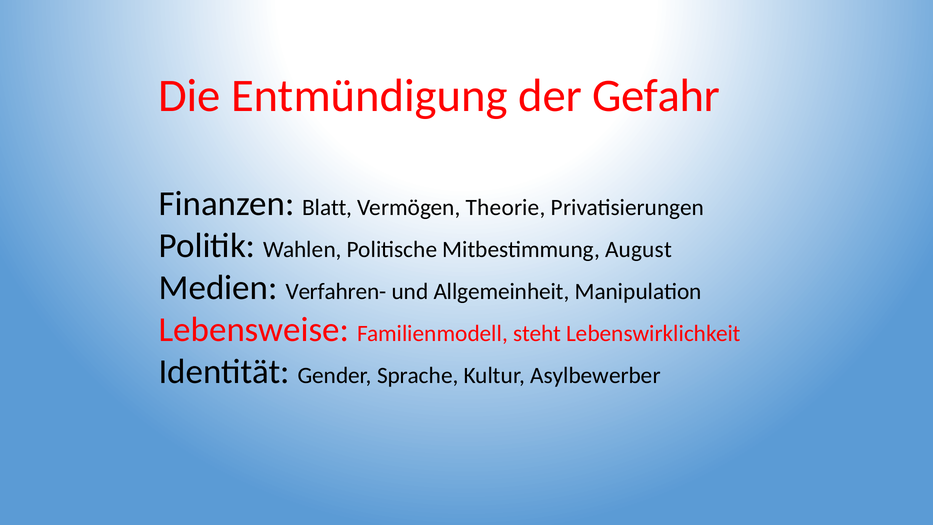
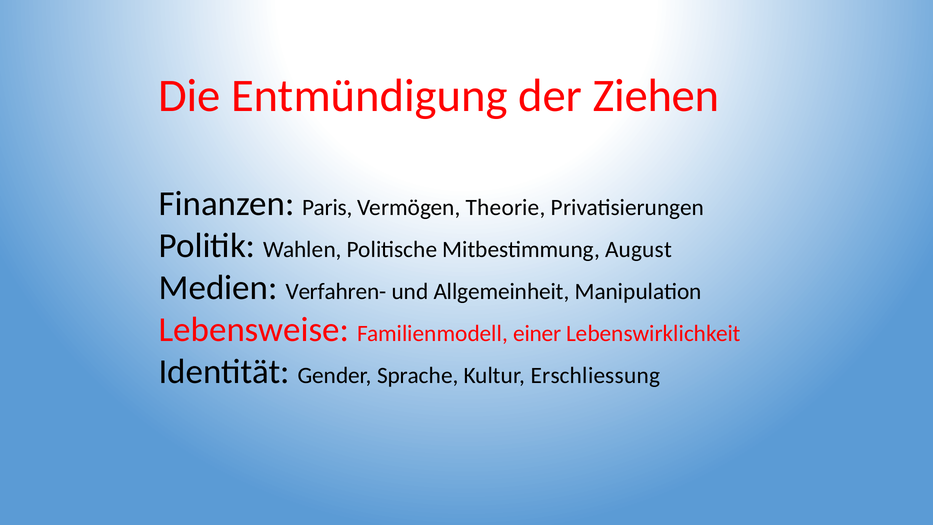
Gefahr: Gefahr -> Ziehen
Blatt: Blatt -> Paris
steht: steht -> einer
Asylbewerber: Asylbewerber -> Erschliessung
